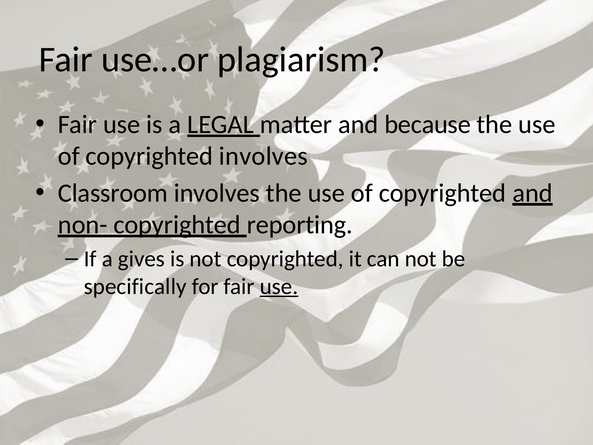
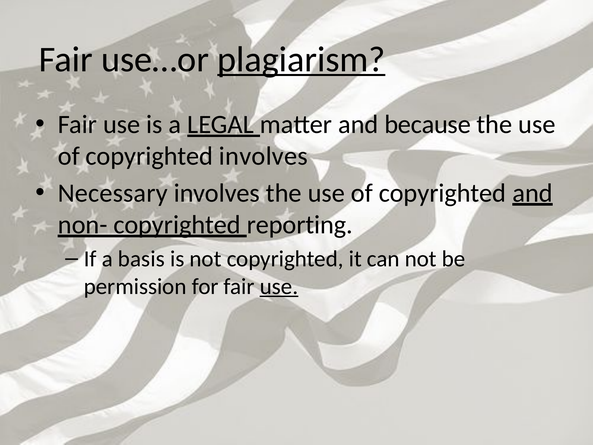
plagiarism underline: none -> present
Classroom: Classroom -> Necessary
gives: gives -> basis
specifically: specifically -> permission
